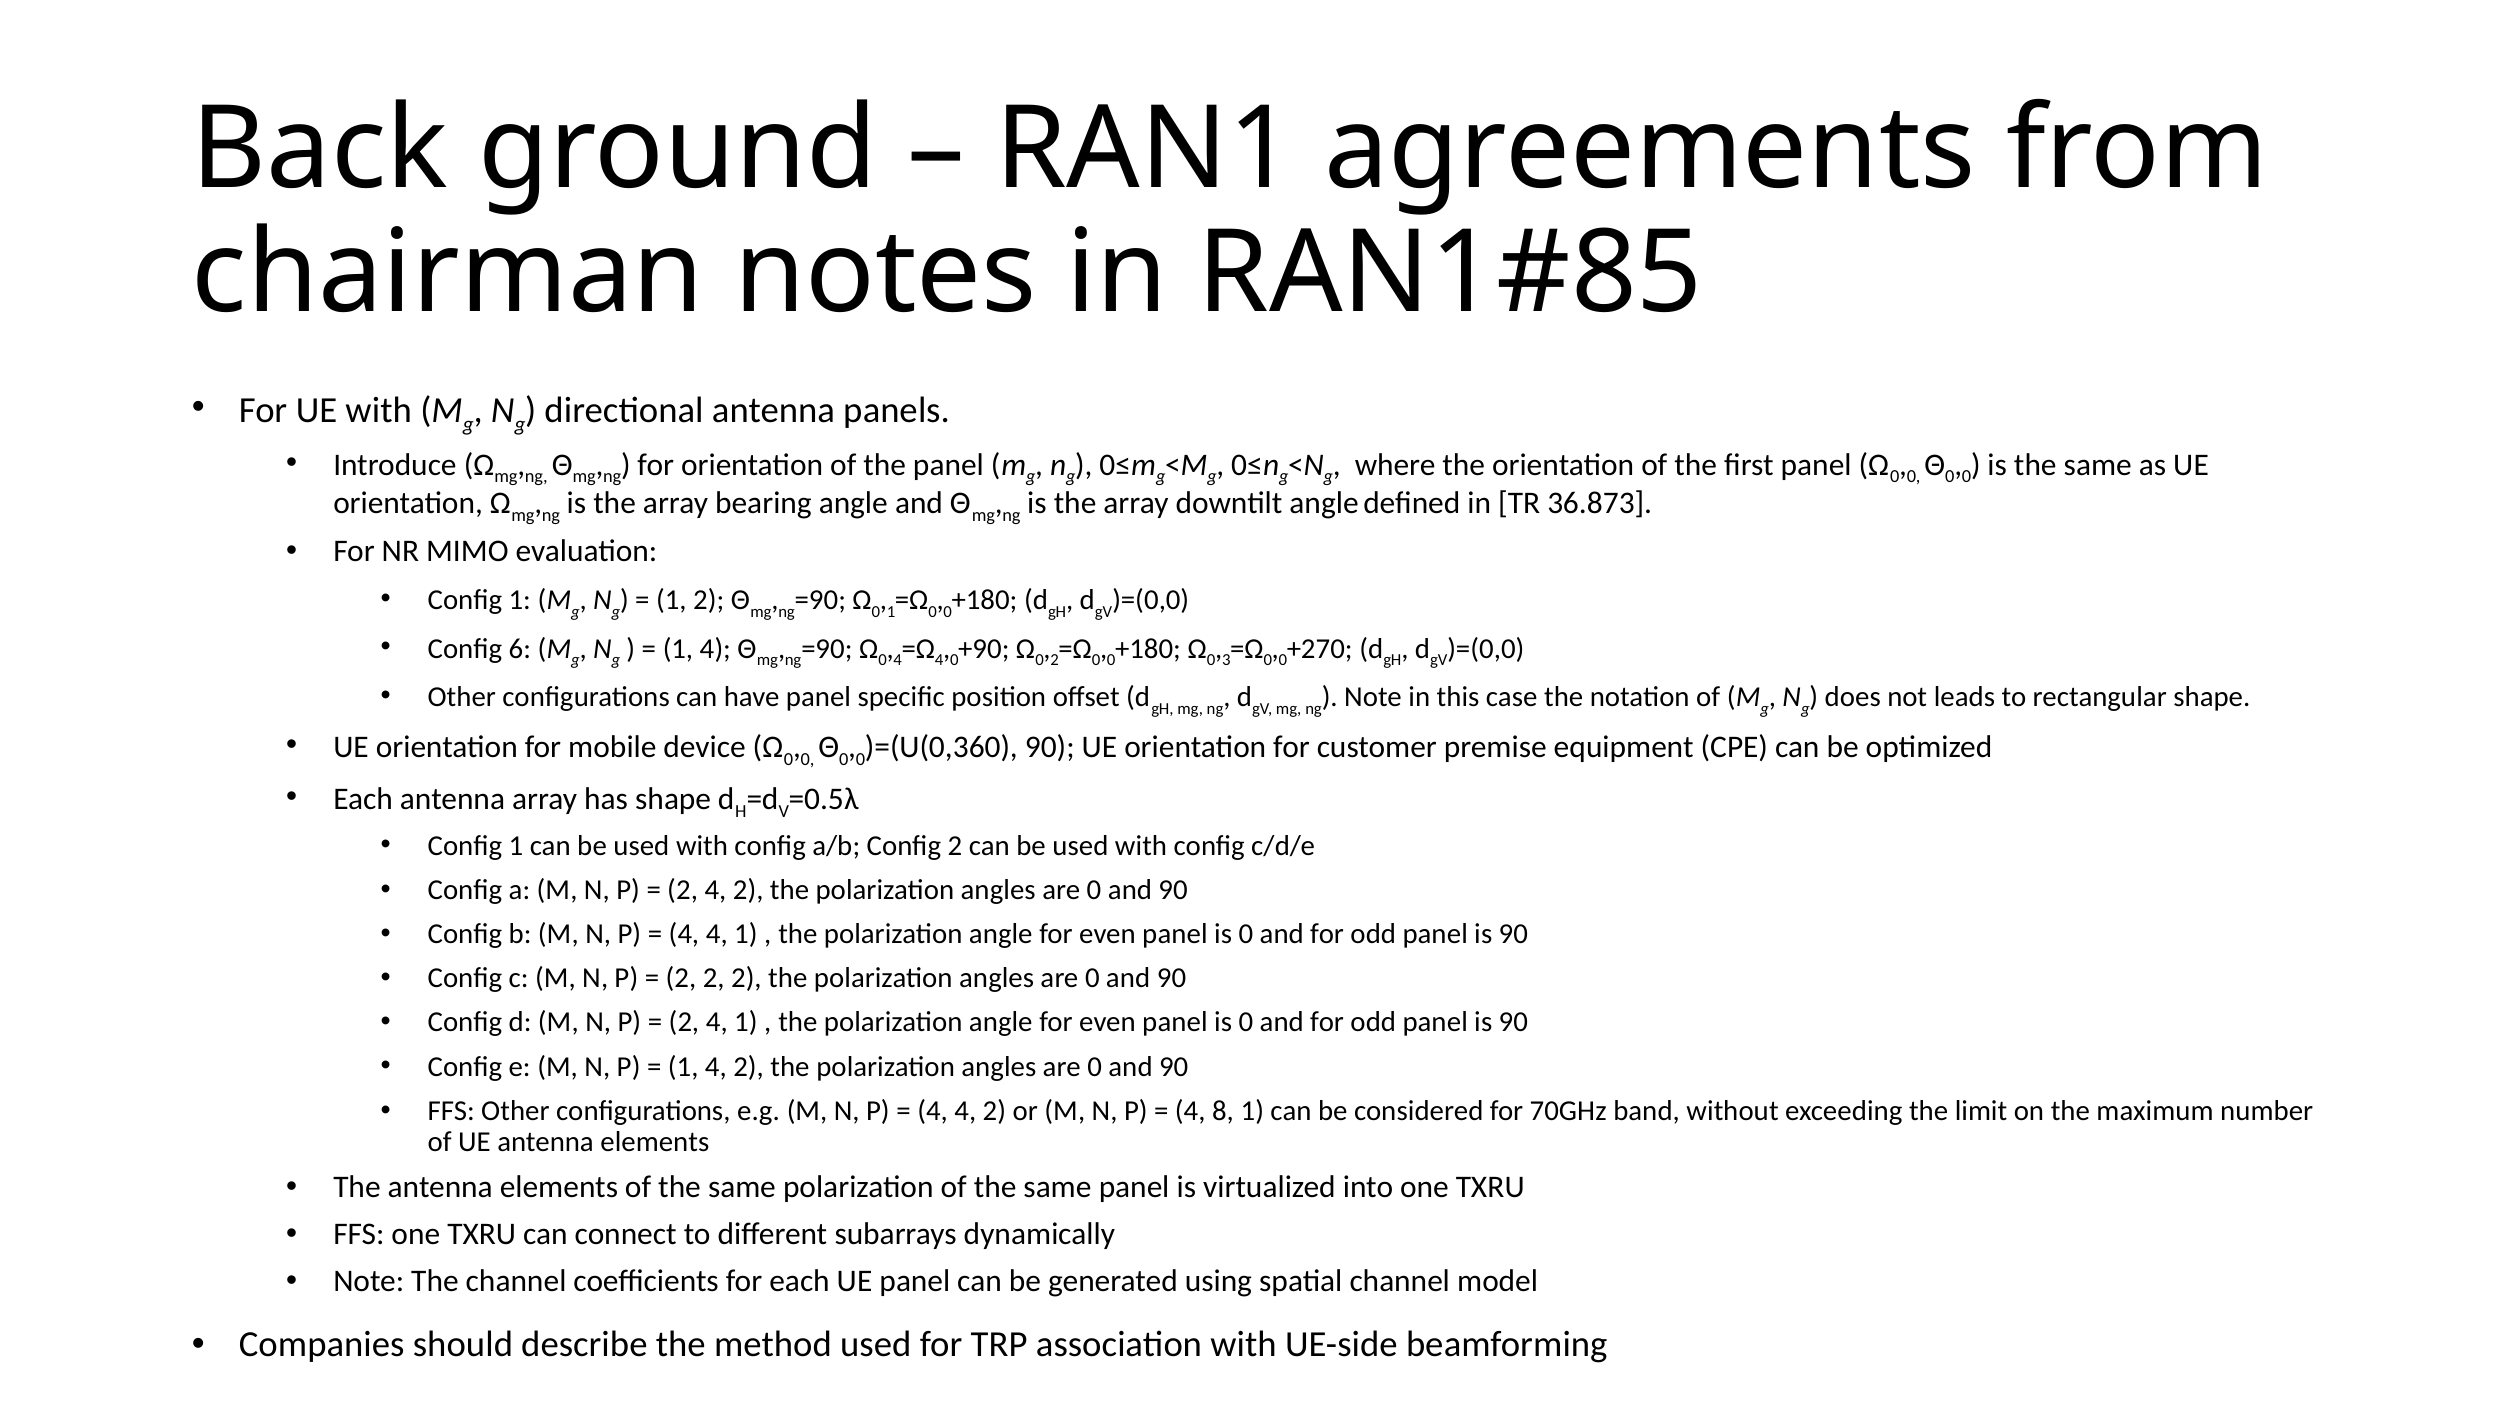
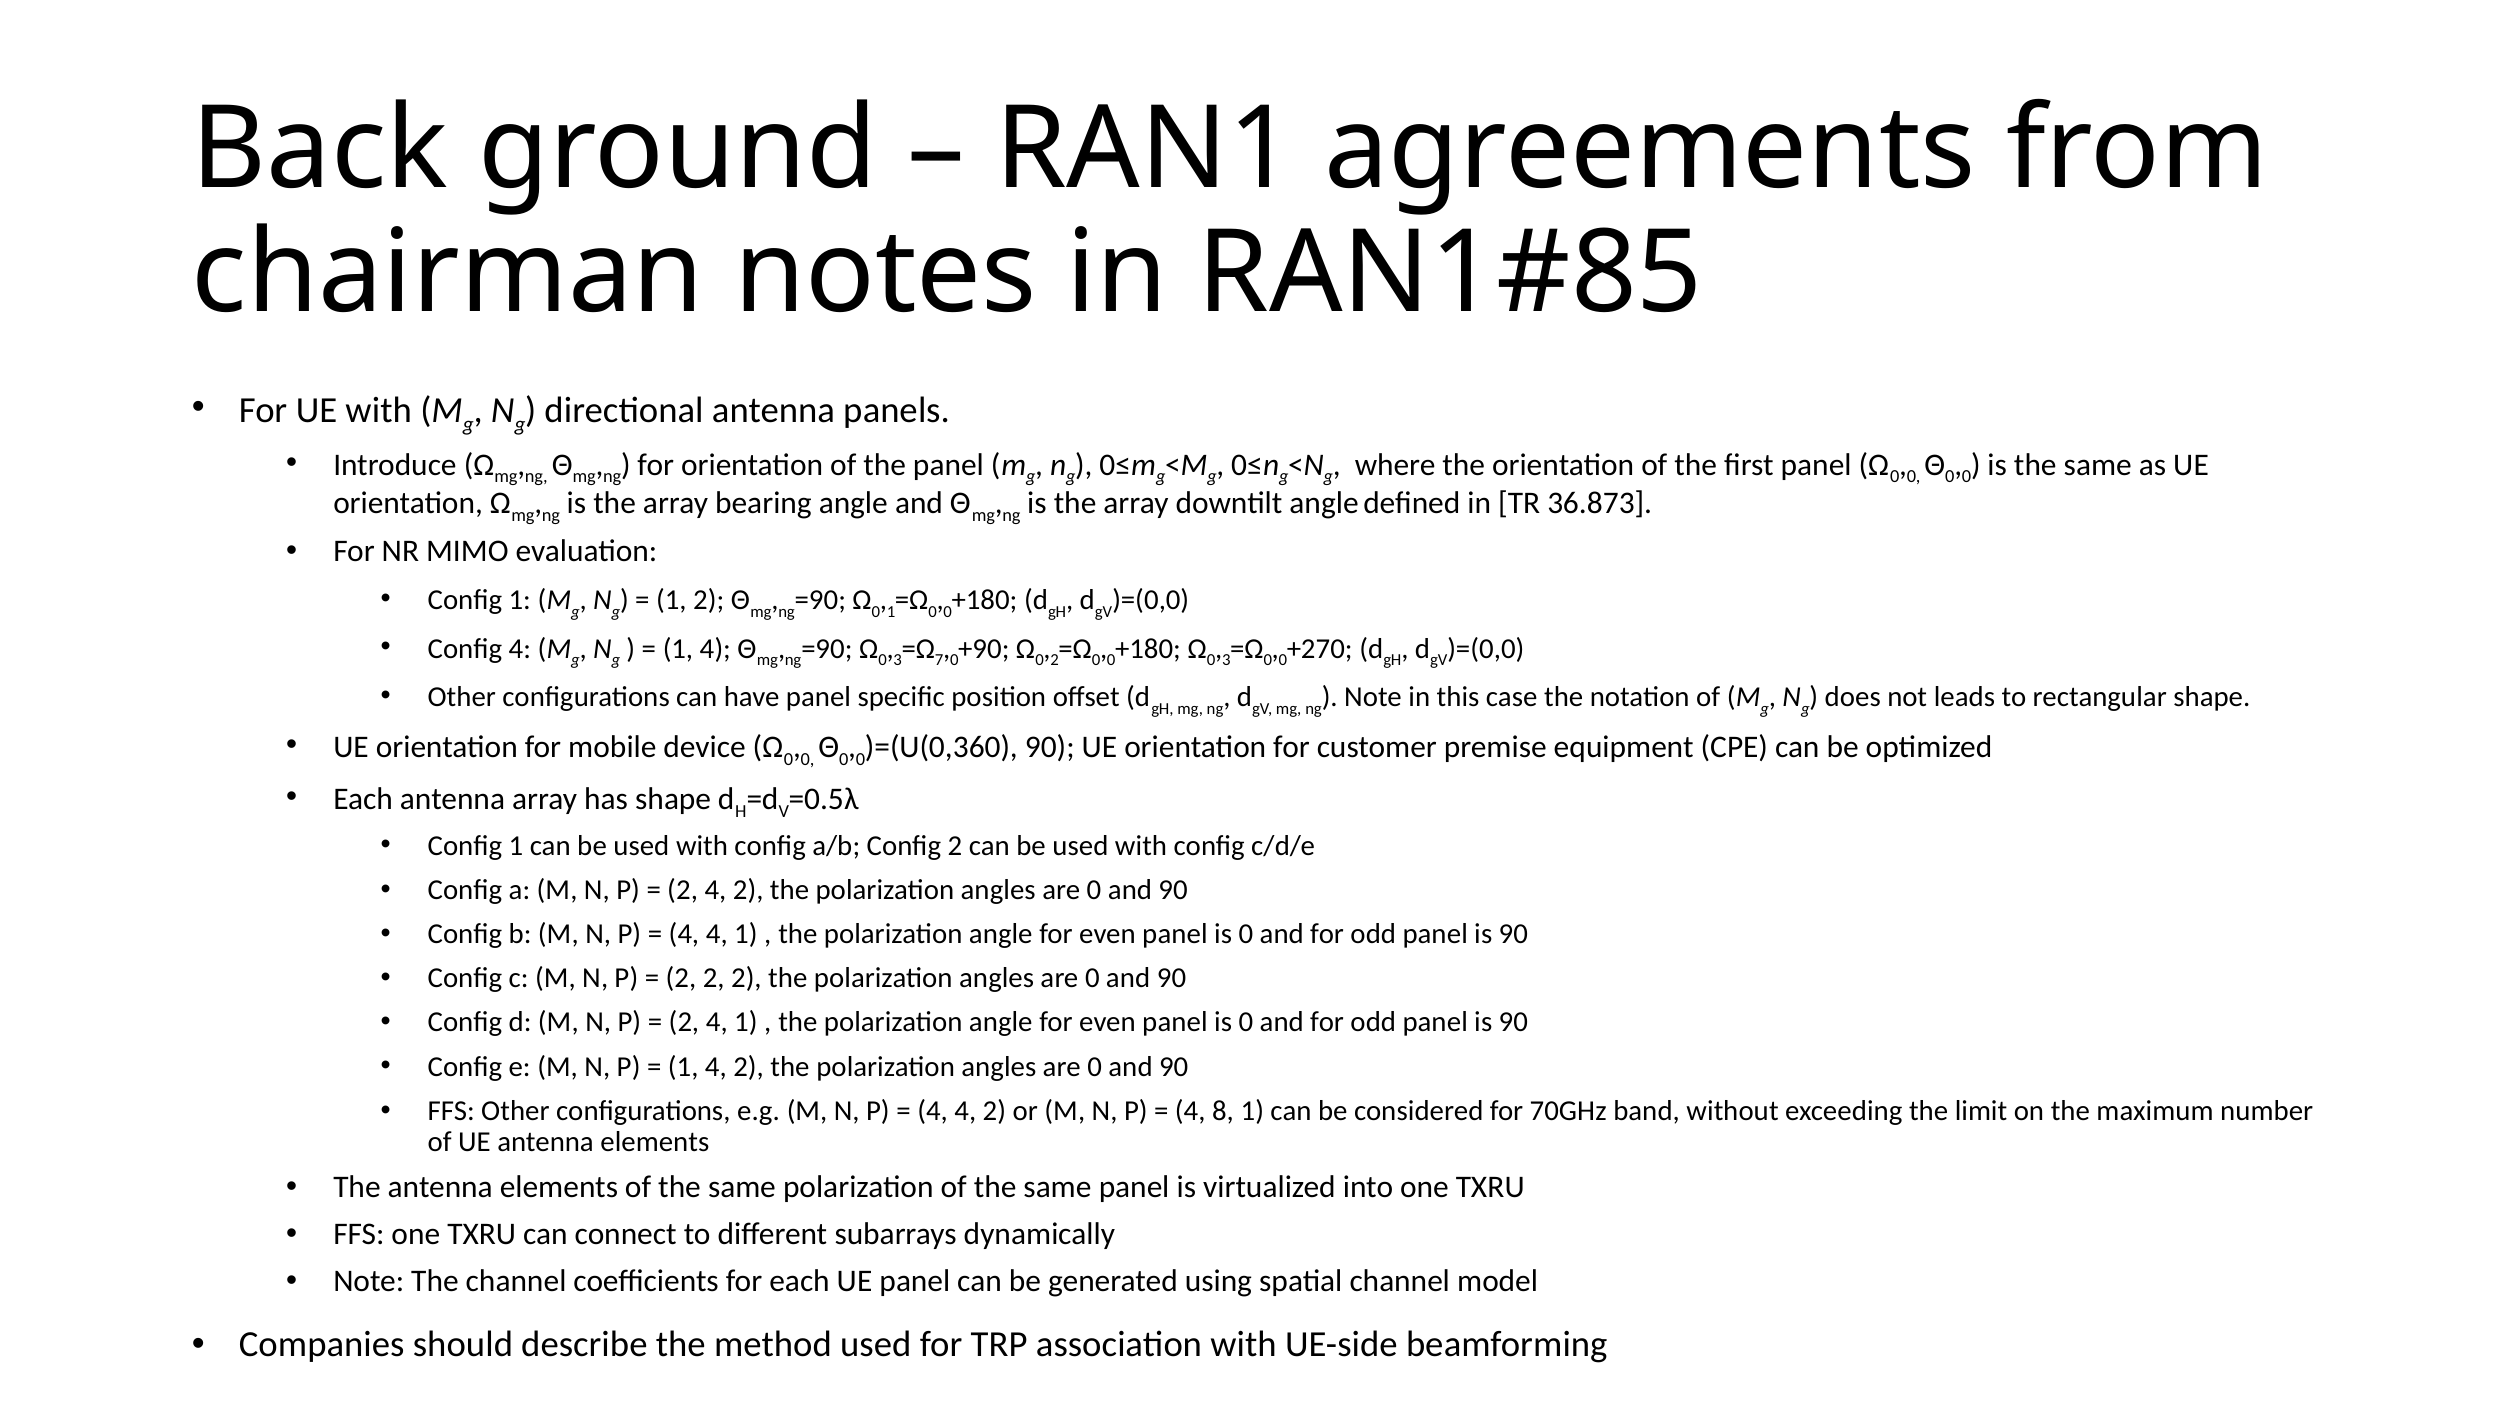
Config 6: 6 -> 4
4 at (898, 660): 4 -> 3
4 at (939, 660): 4 -> 7
